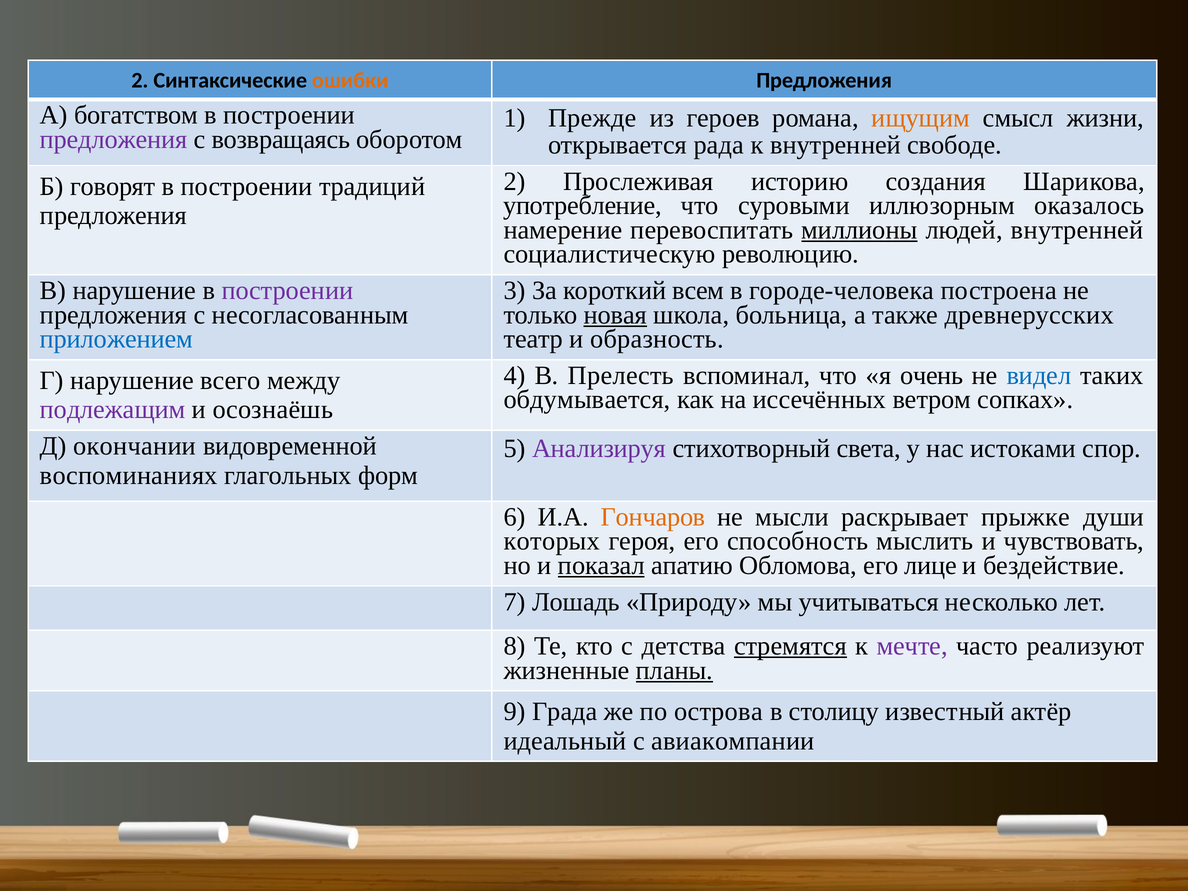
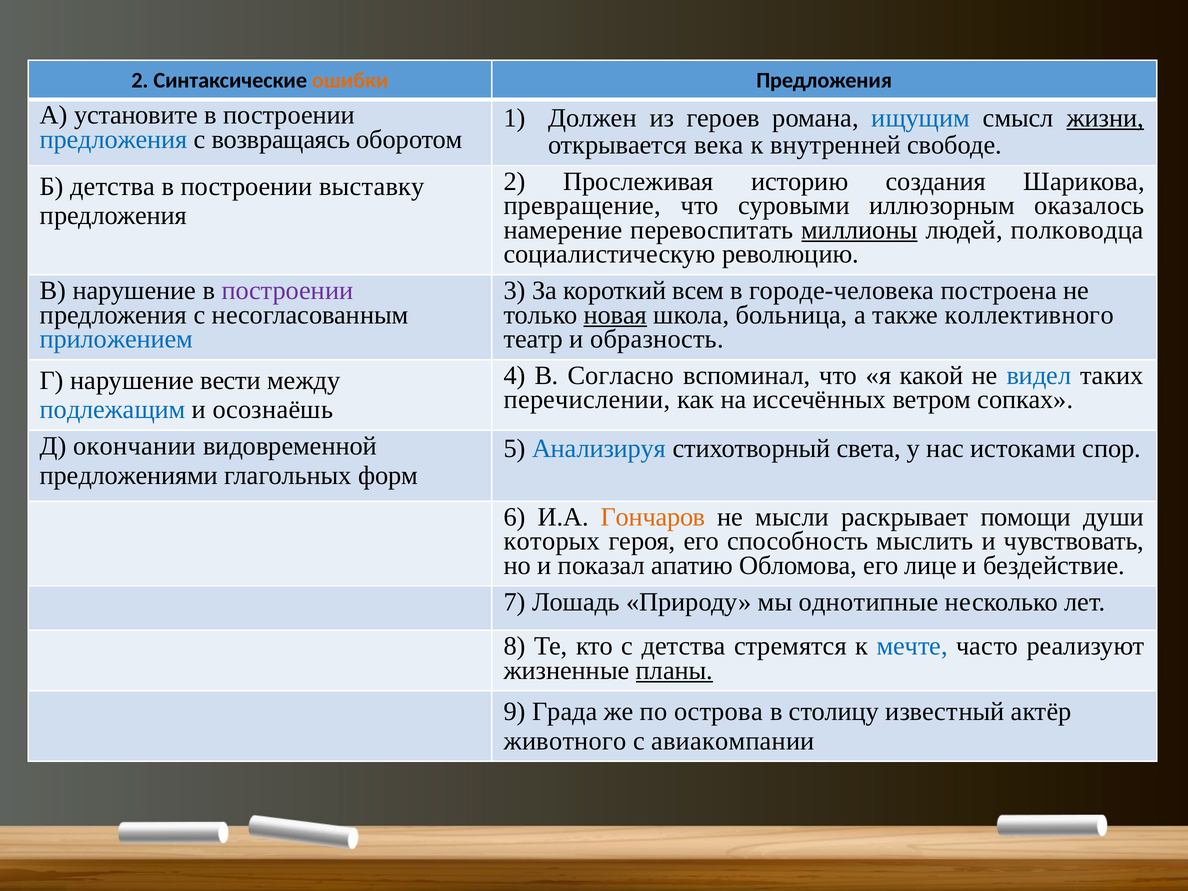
богатством: богатством -> установите
Прежде: Прежде -> Должен
ищущим colour: orange -> blue
жизни underline: none -> present
предложения at (114, 140) colour: purple -> blue
рада: рада -> века
Б говорят: говорят -> детства
традиций: традиций -> выставку
употребление: употребление -> превращение
внутренней: внутренней -> полководца
древнерусских: древнерусских -> коллективного
Прелесть: Прелесть -> Согласно
очень: очень -> какой
всего: всего -> вести
обдумывается: обдумывается -> перечислении
подлежащим colour: purple -> blue
Анализируя colour: purple -> blue
воспоминаниях: воспоминаниях -> предложениями
прыжке: прыжке -> помощи
показал underline: present -> none
учитываться: учитываться -> однотипные
стремятся underline: present -> none
мечте colour: purple -> blue
идеальный: идеальный -> животного
